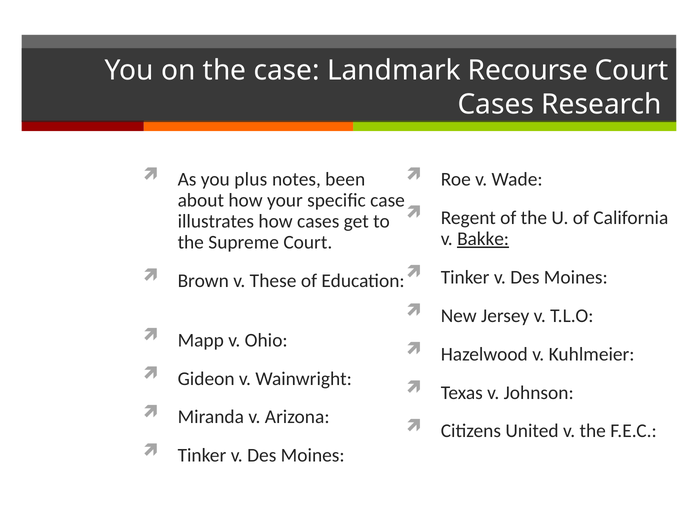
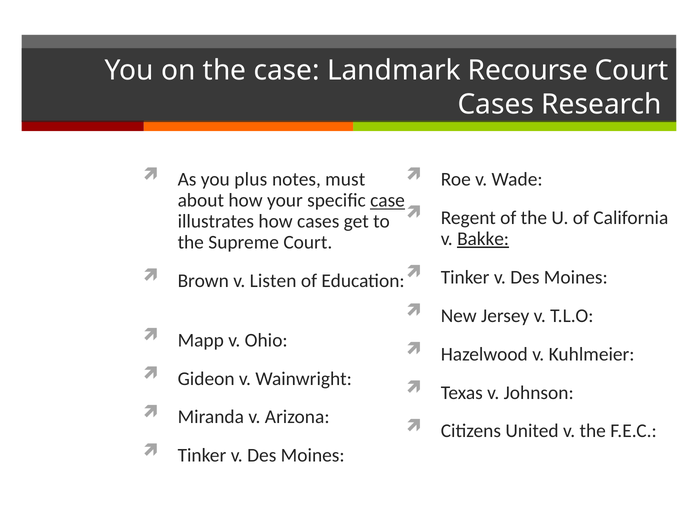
been: been -> must
case at (388, 200) underline: none -> present
These: These -> Listen
